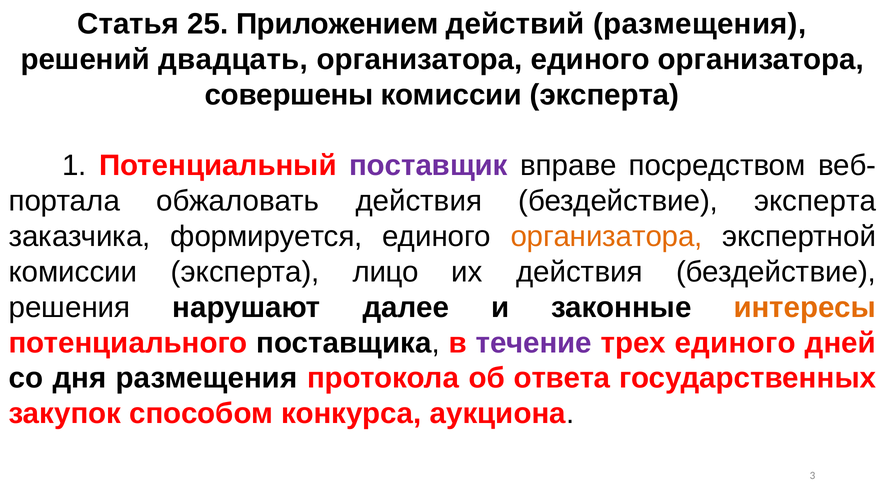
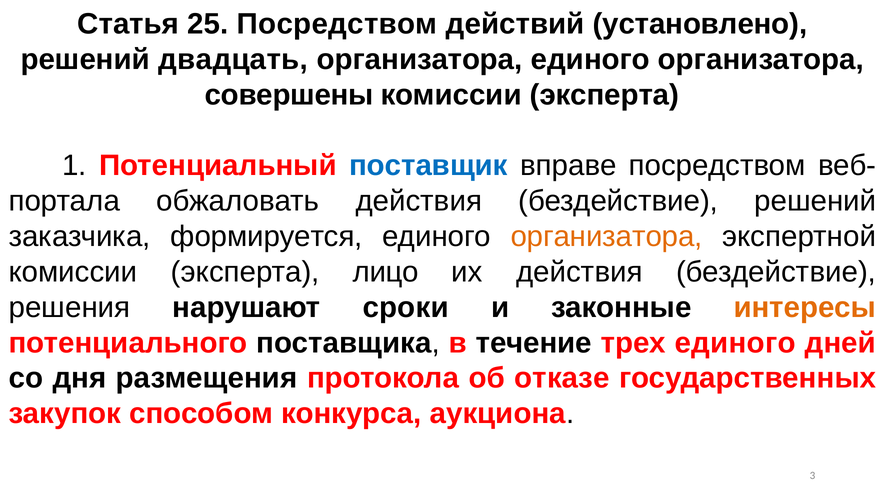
25 Приложением: Приложением -> Посредством
действий размещения: размещения -> установлено
поставщик colour: purple -> blue
бездействие эксперта: эксперта -> решений
далее: далее -> сроки
течение colour: purple -> black
ответа: ответа -> отказе
